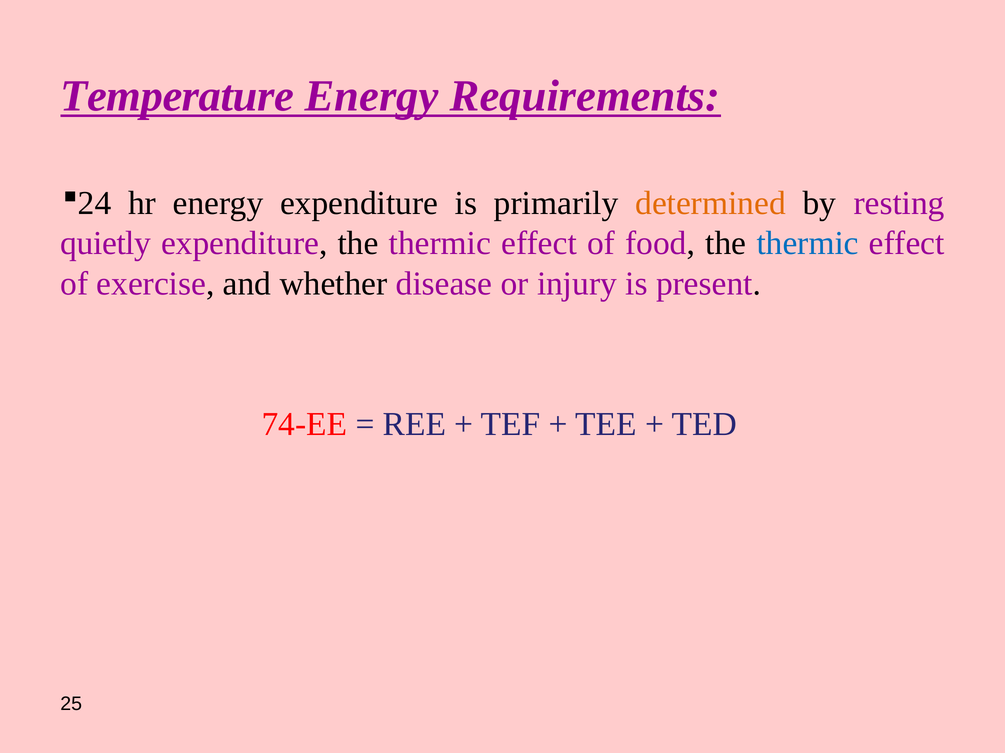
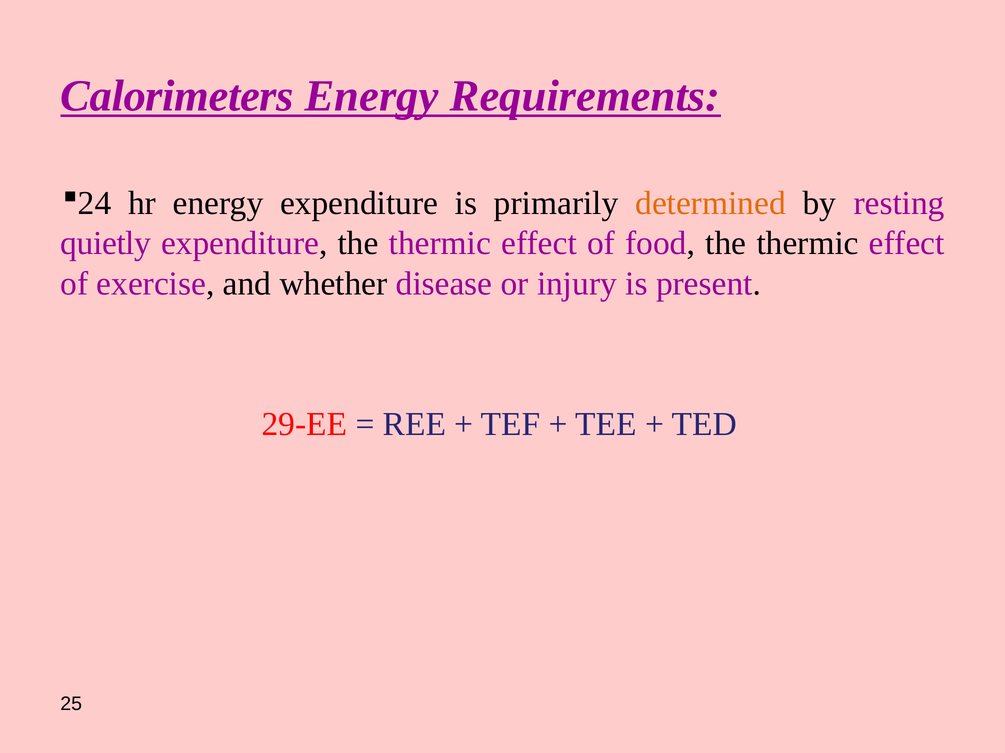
Temperature: Temperature -> Calorimeters
thermic at (808, 244) colour: blue -> black
74-EE: 74-EE -> 29-EE
